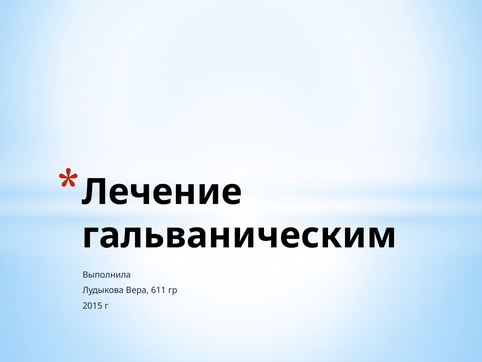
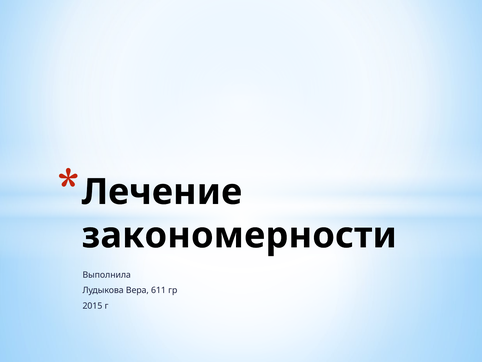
гальваническим: гальваническим -> закономерности
